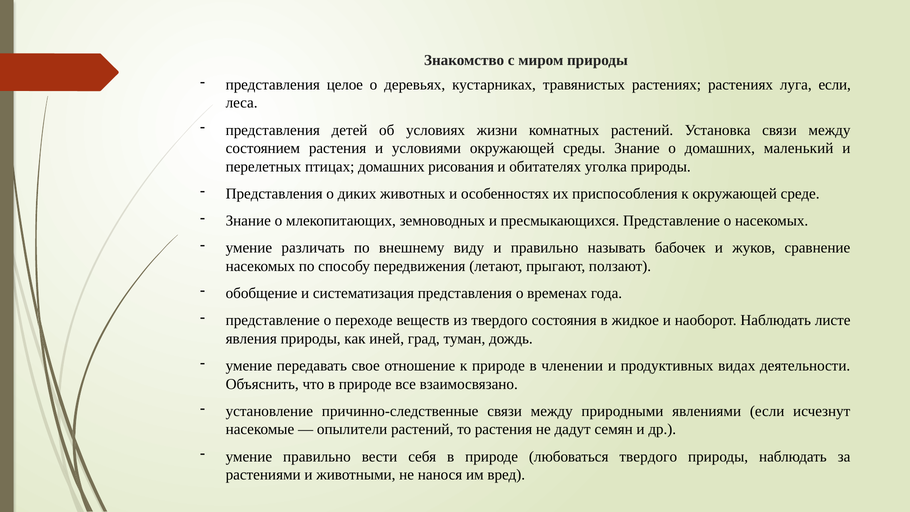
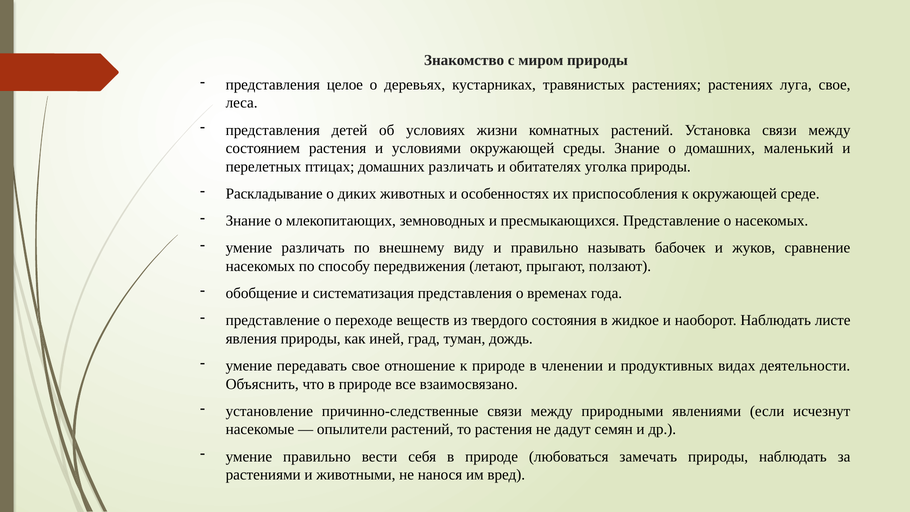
луга если: если -> свое
домашних рисования: рисования -> различать
Представления at (274, 194): Представления -> Раскладывание
любоваться твердого: твердого -> замечать
